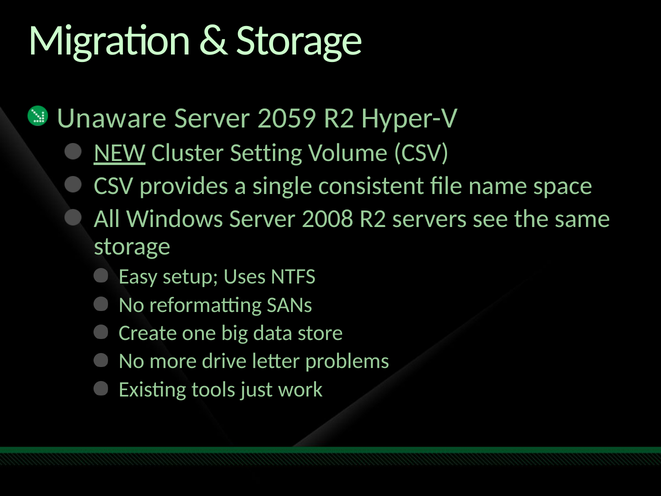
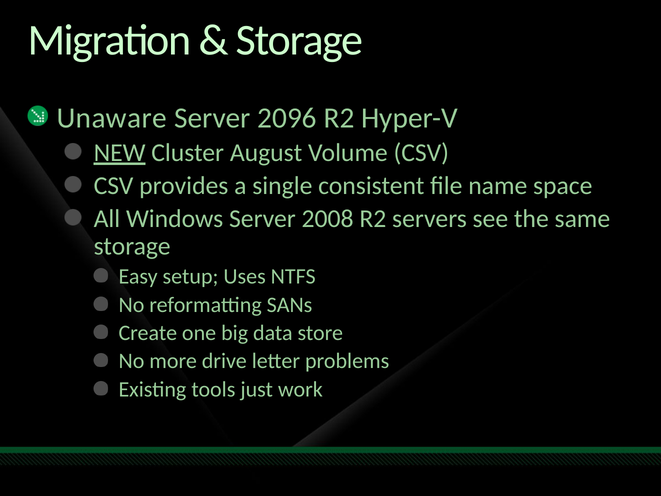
2059: 2059 -> 2096
Setting: Setting -> August
